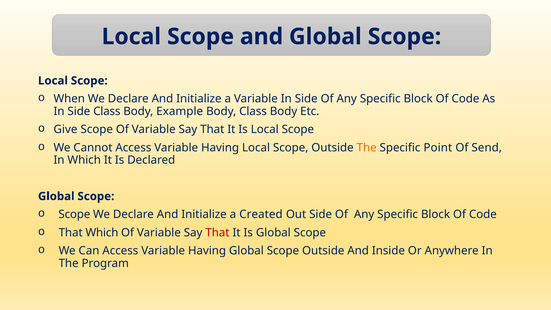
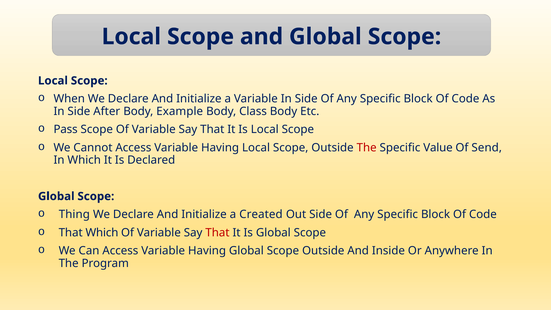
Side Class: Class -> After
Give: Give -> Pass
The at (367, 148) colour: orange -> red
Point: Point -> Value
Scope at (74, 214): Scope -> Thing
